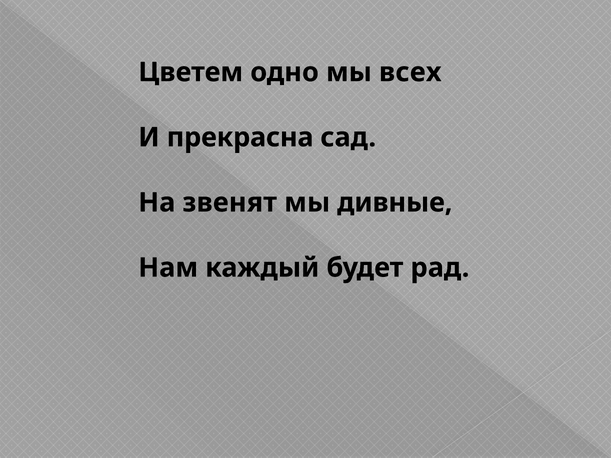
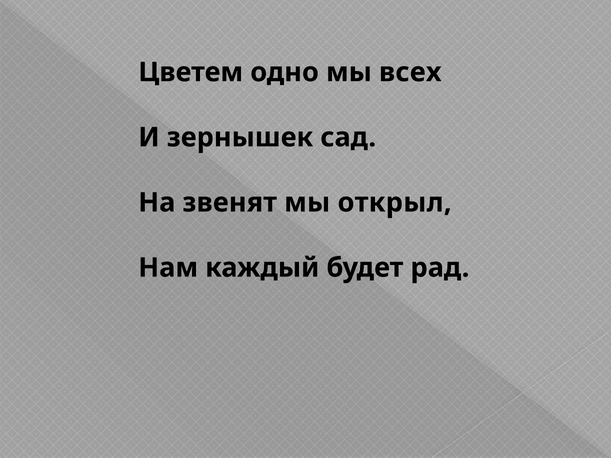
прекрасна: прекрасна -> зернышек
дивные: дивные -> открыл
